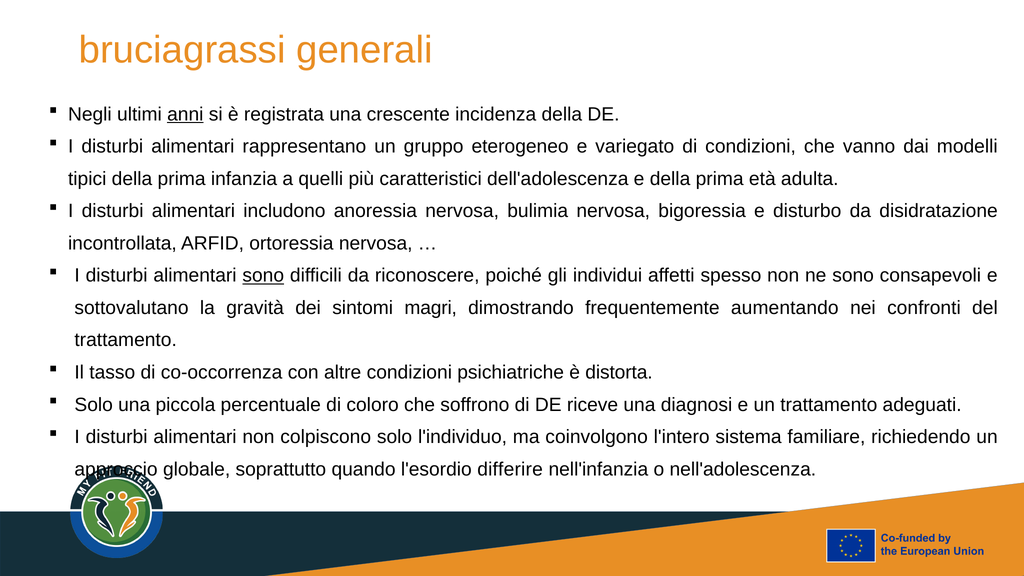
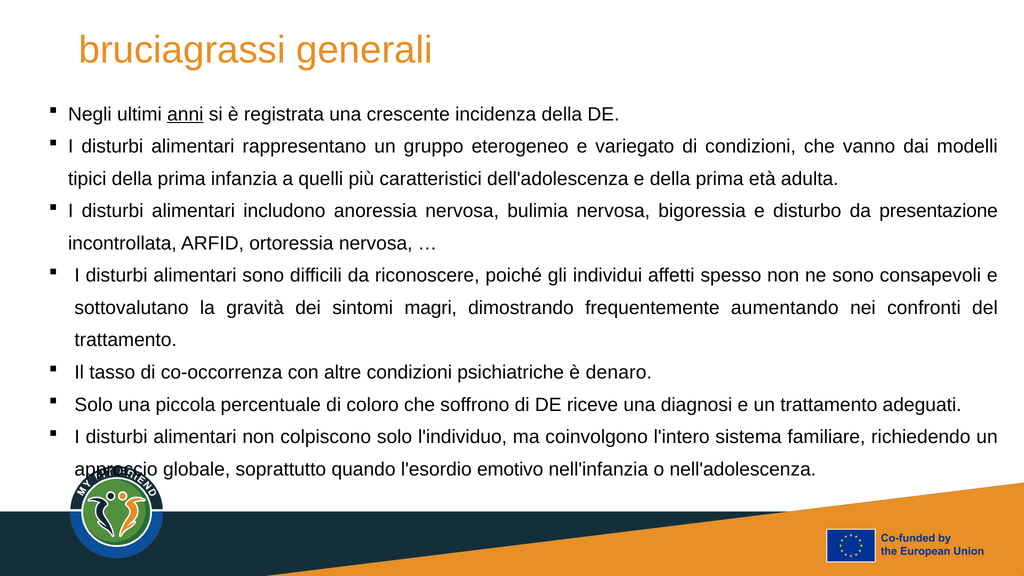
disidratazione: disidratazione -> presentazione
sono at (263, 276) underline: present -> none
distorta: distorta -> denaro
differire: differire -> emotivo
